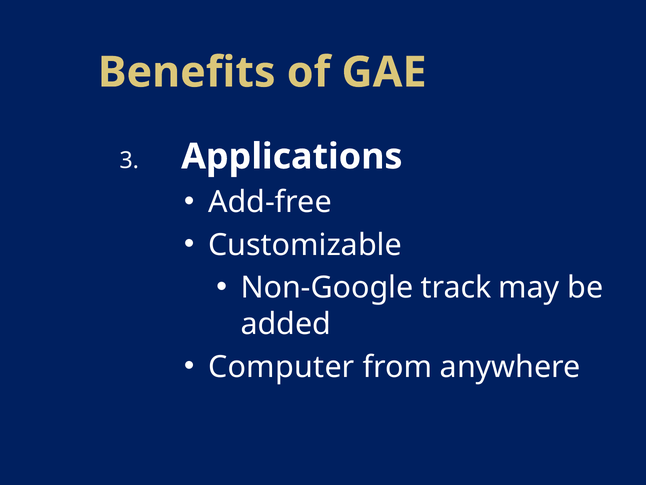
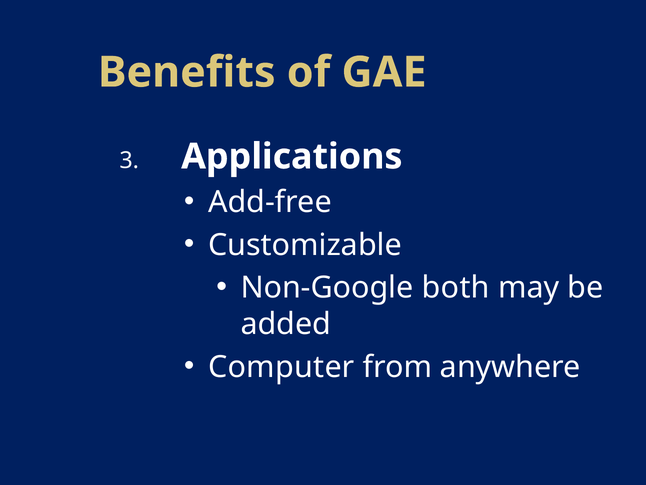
track: track -> both
